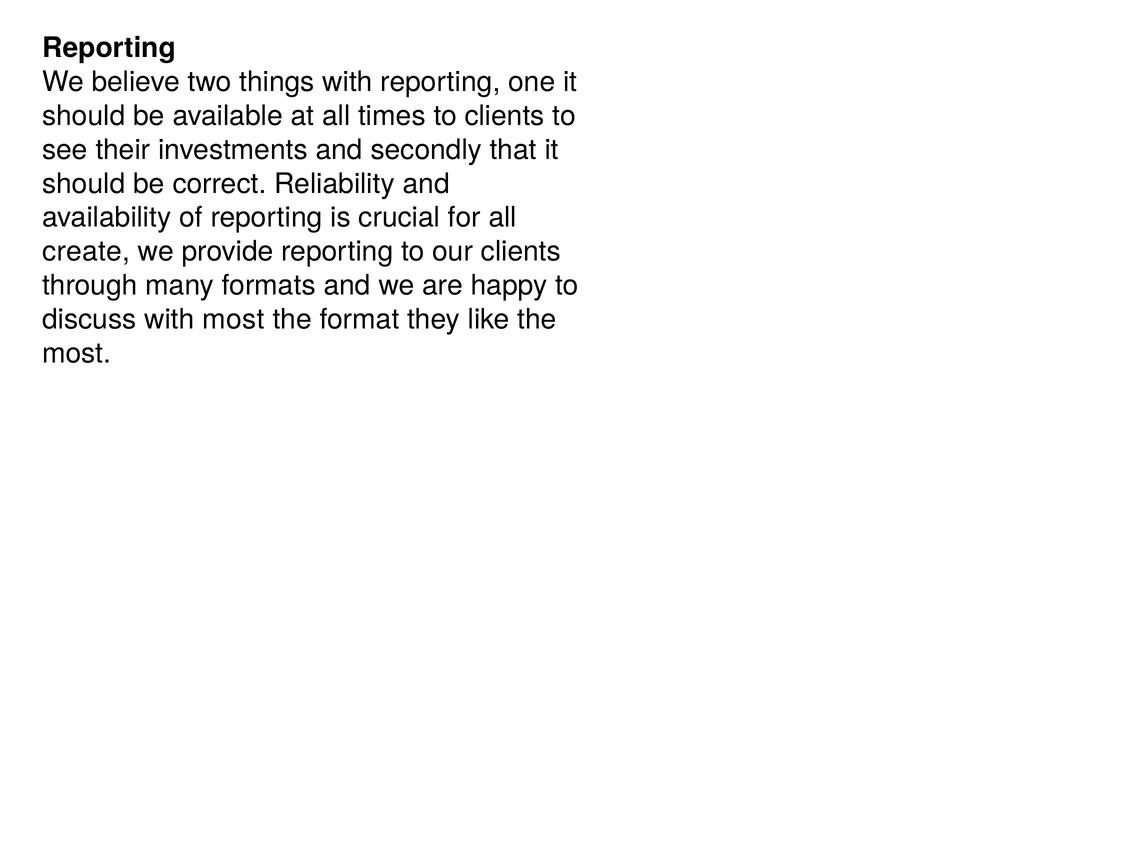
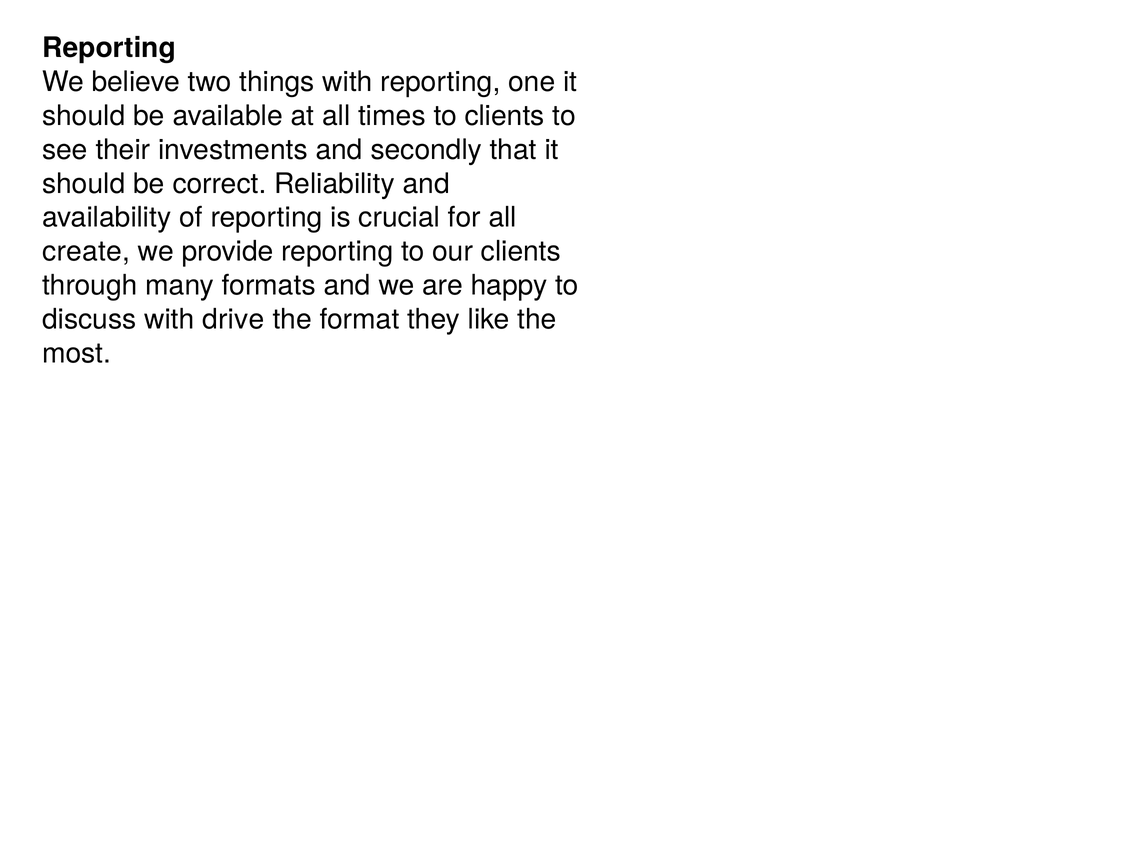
with most: most -> drive
